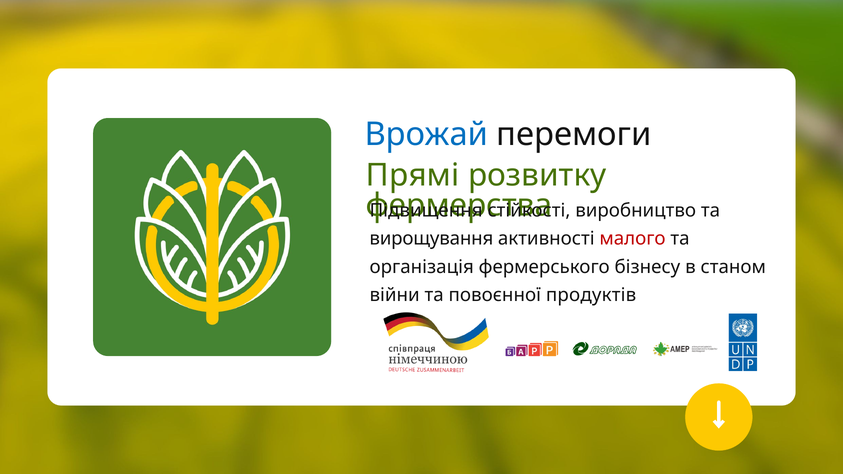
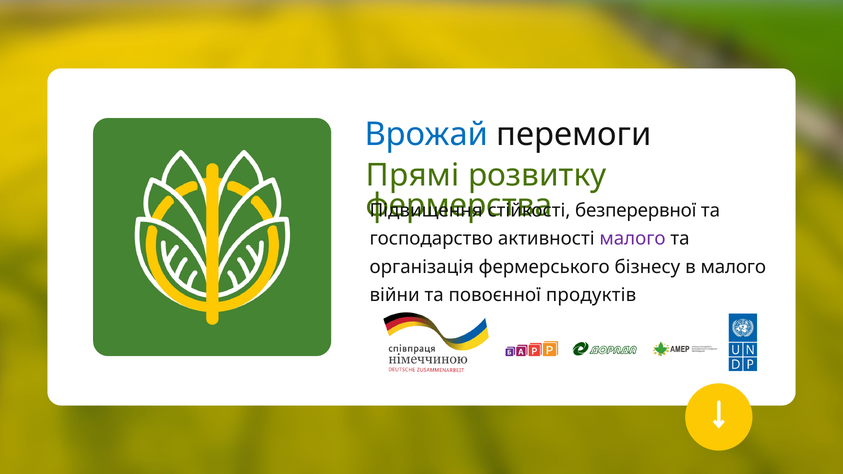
виробництво: виробництво -> безперервної
вирощування: вирощування -> господарство
малого at (633, 239) colour: red -> purple
в станом: станом -> малого
